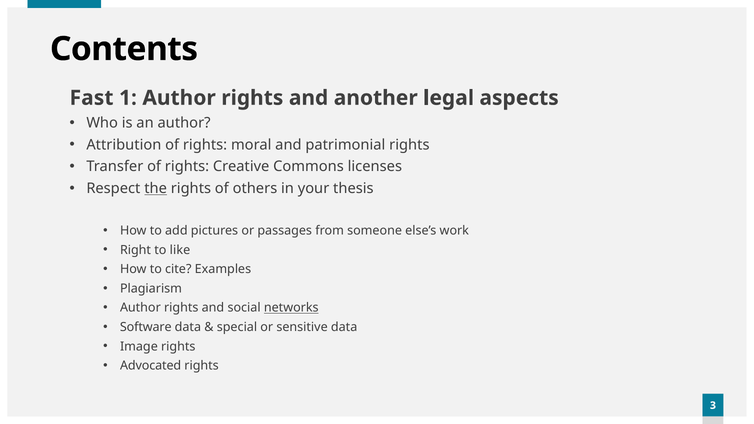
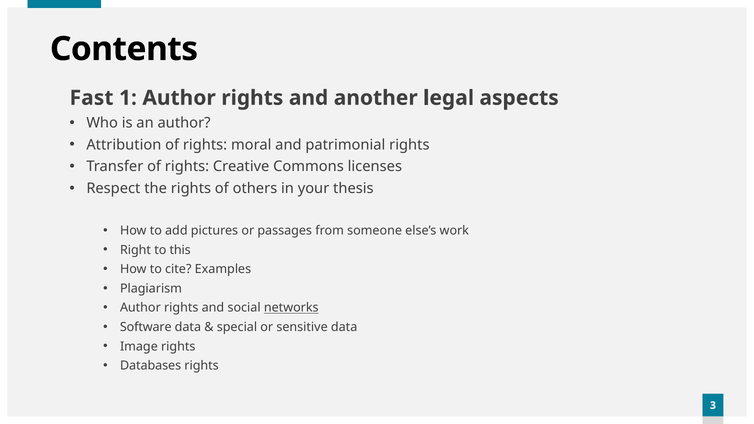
the underline: present -> none
like: like -> this
Advocated: Advocated -> Databases
